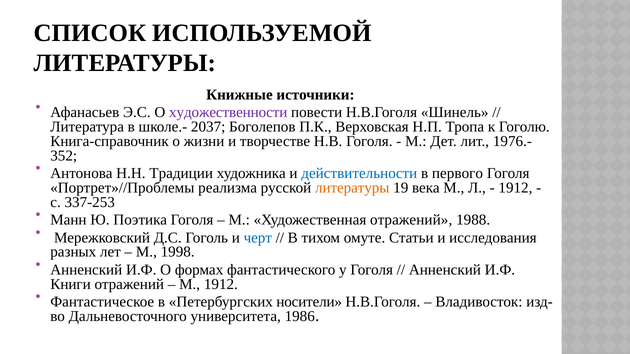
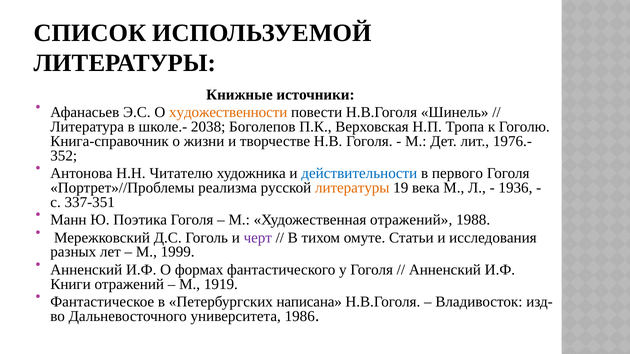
художественности colour: purple -> orange
2037: 2037 -> 2038
Традиции: Традиции -> Читателю
1912 at (515, 188): 1912 -> 1936
337-253: 337-253 -> 337-351
черт colour: blue -> purple
1998: 1998 -> 1999
М 1912: 1912 -> 1919
носители: носители -> написана
